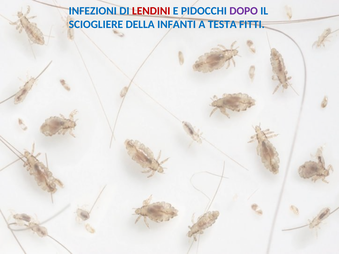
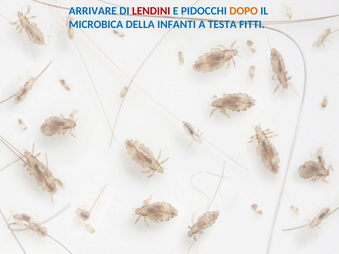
INFEZIONI: INFEZIONI -> ARRIVARE
DOPO colour: purple -> orange
SCIOGLIERE: SCIOGLIERE -> MICROBICA
